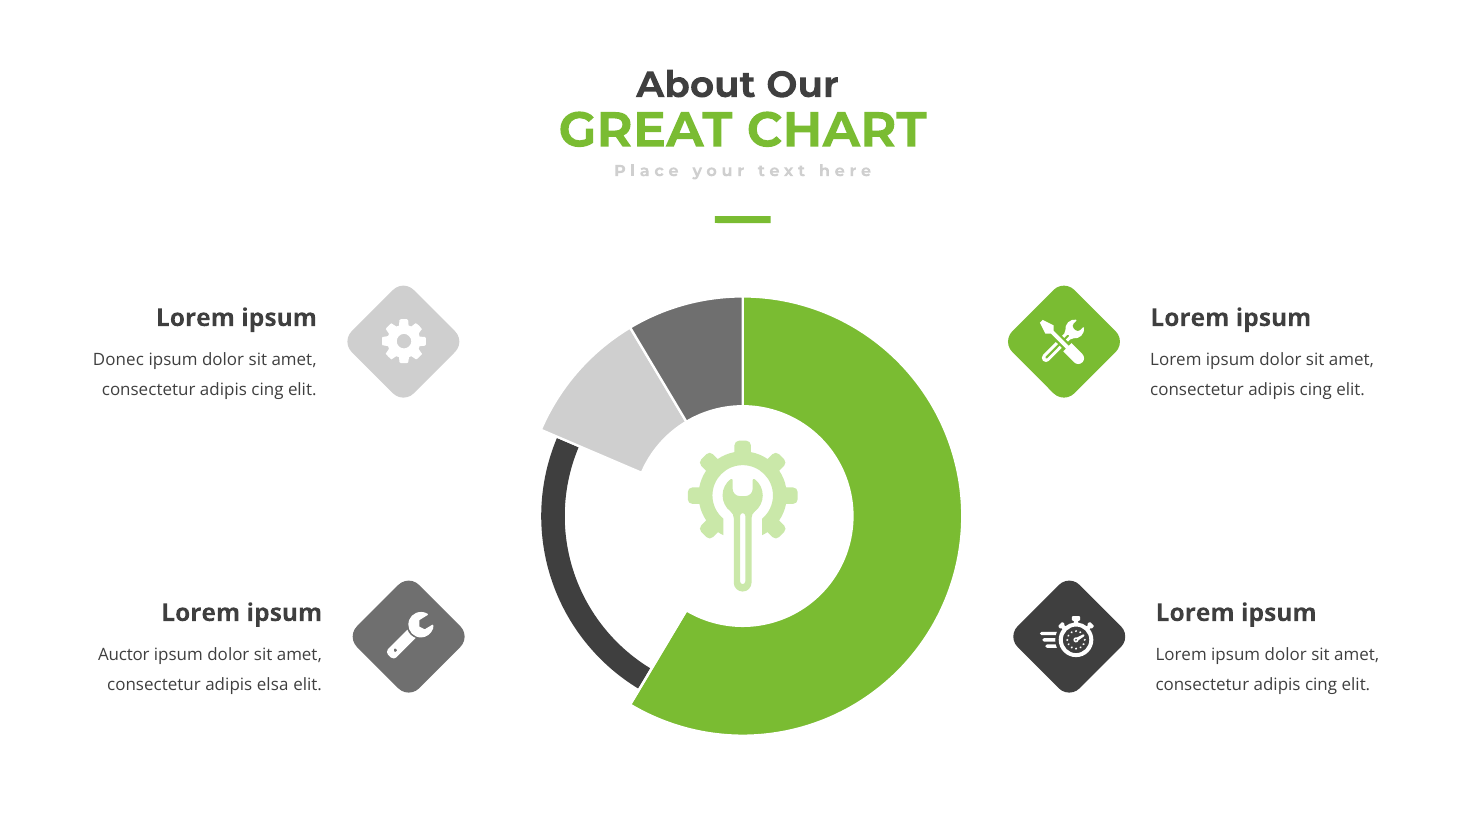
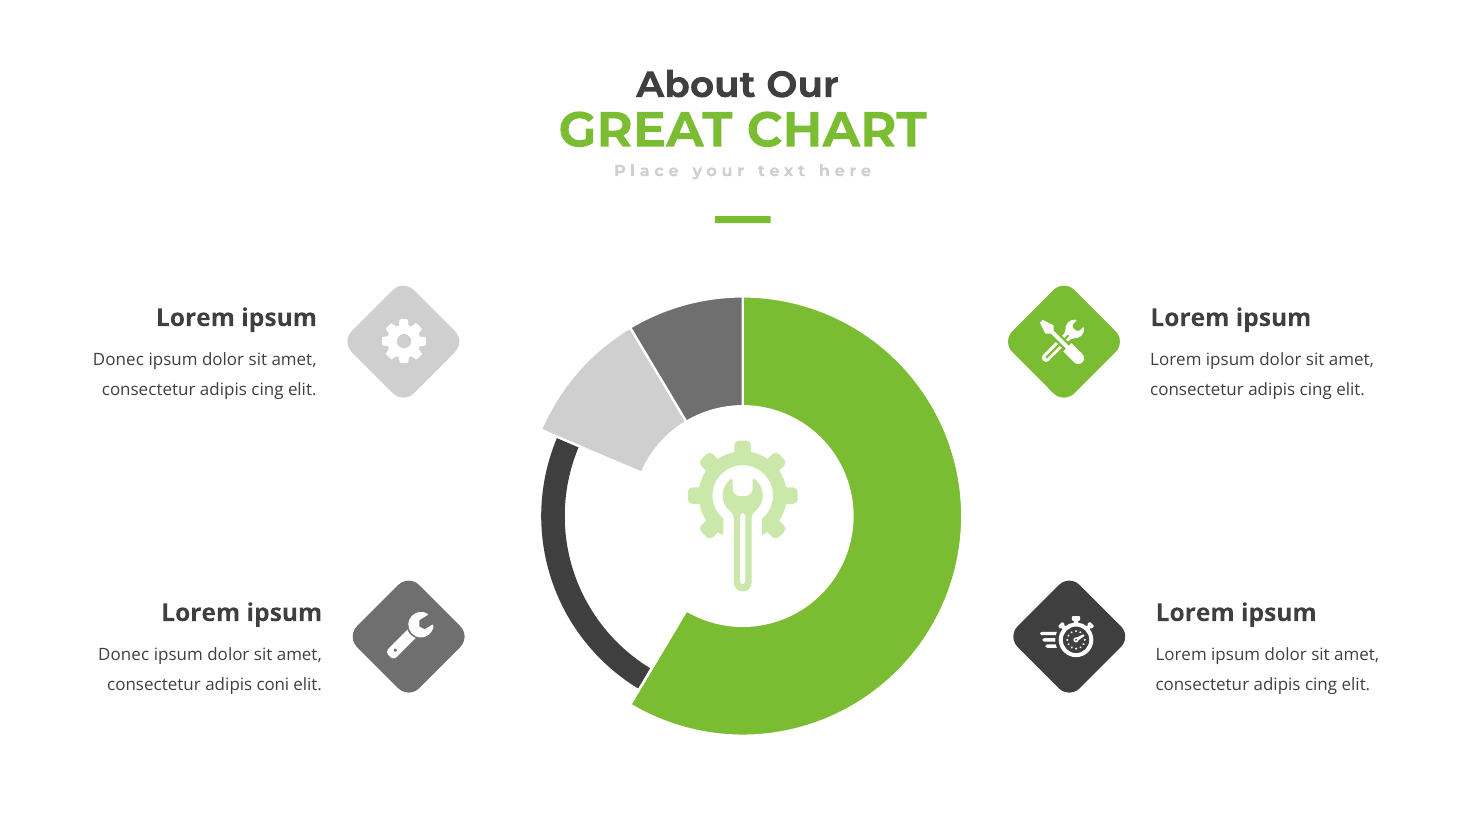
Auctor at (124, 654): Auctor -> Donec
elsa: elsa -> coni
